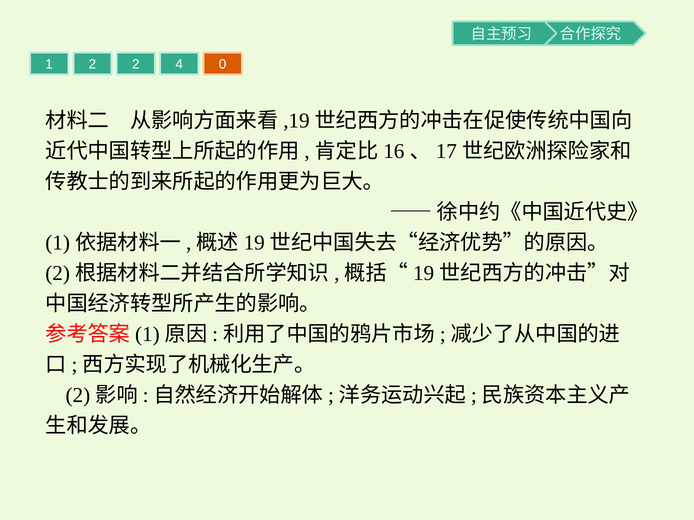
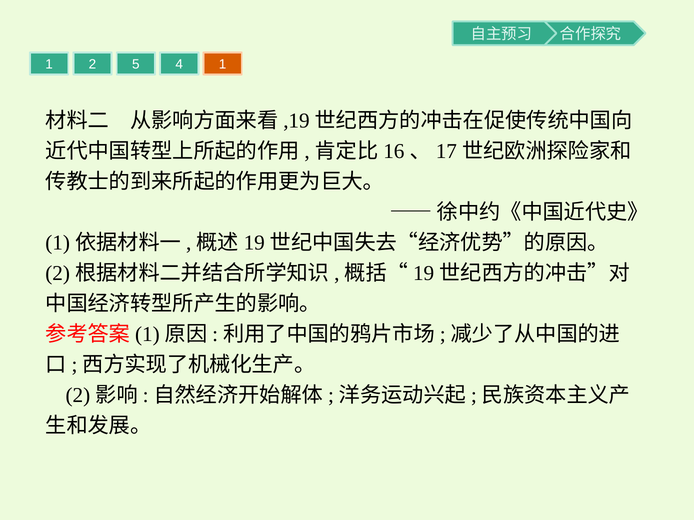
2 2: 2 -> 5
4 0: 0 -> 1
